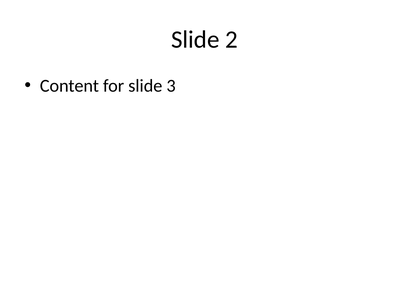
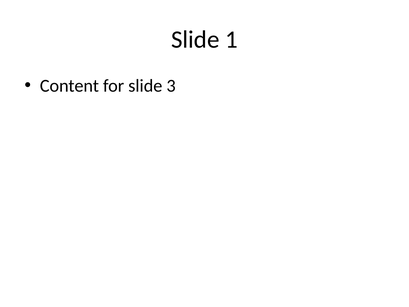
2: 2 -> 1
